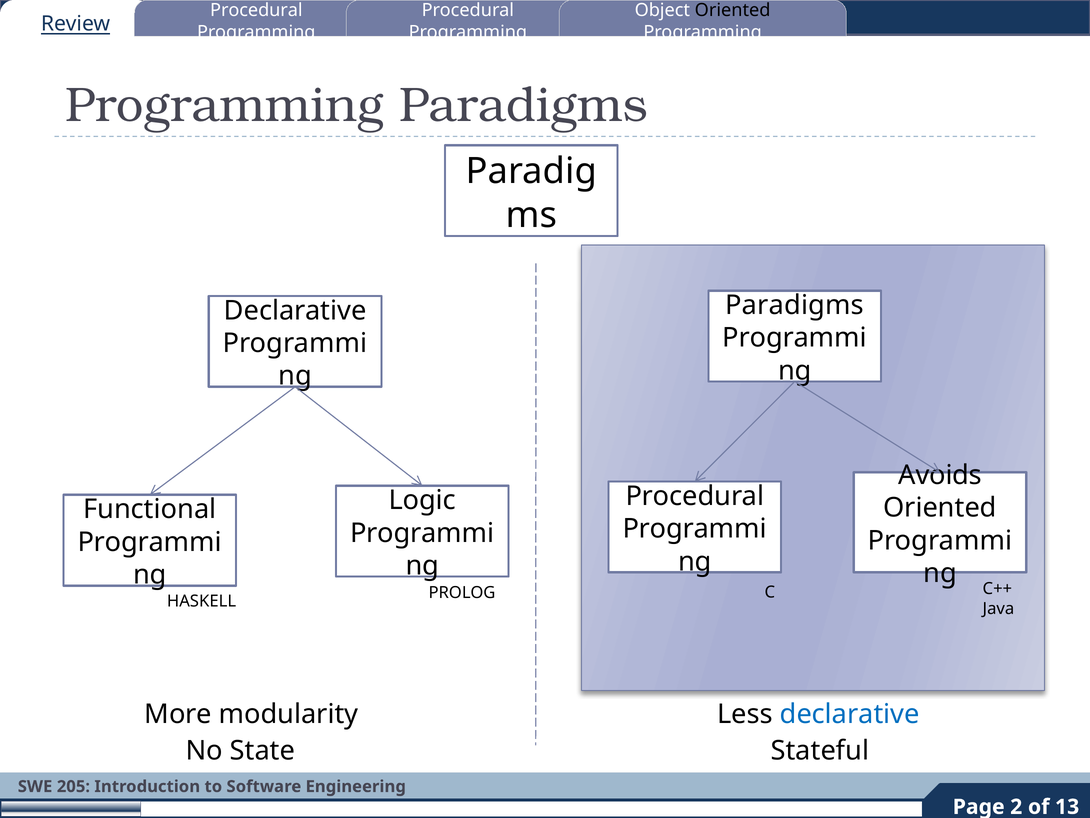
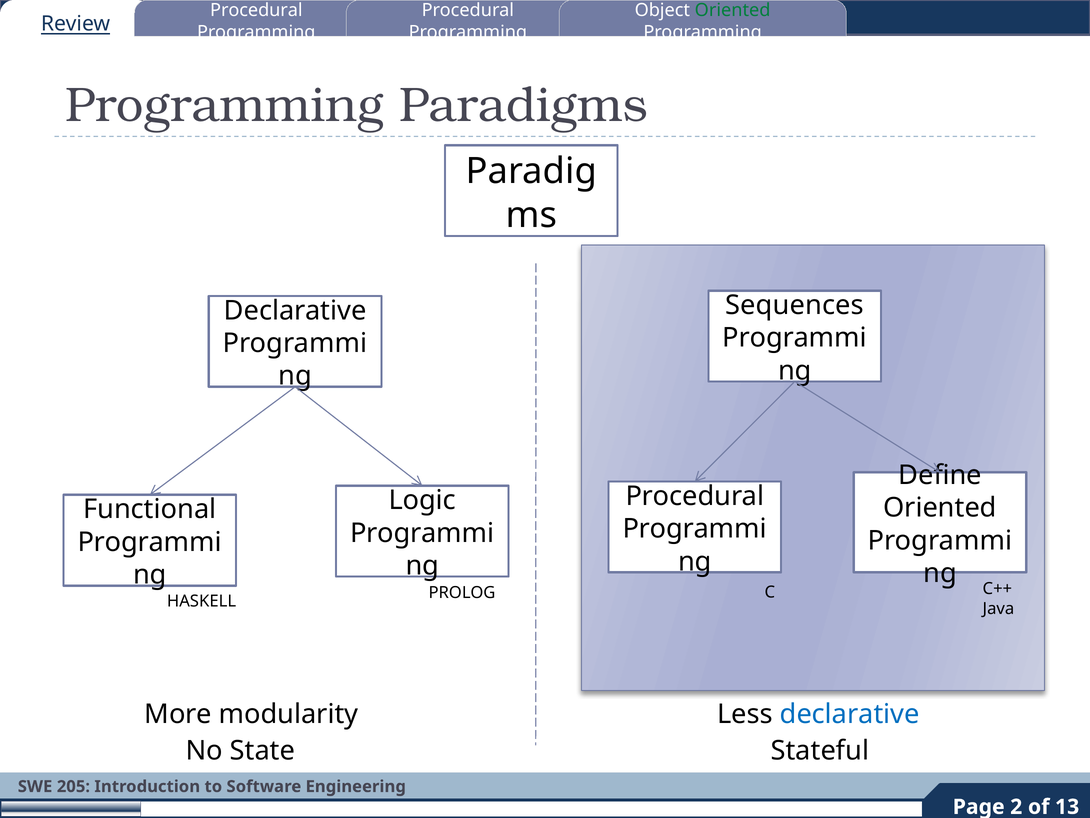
Oriented at (733, 10) colour: black -> green
Paradigms at (795, 305): Paradigms -> Sequences
Avoids: Avoids -> Define
